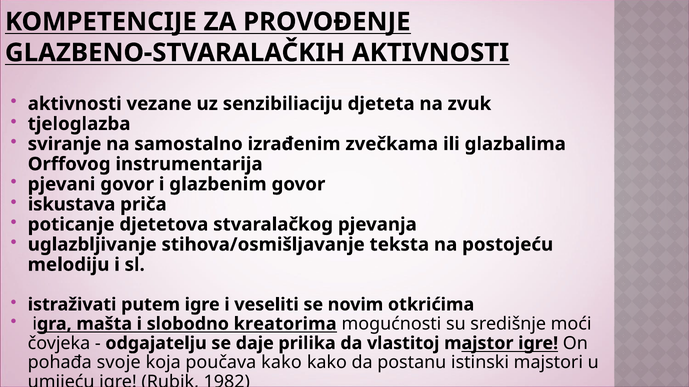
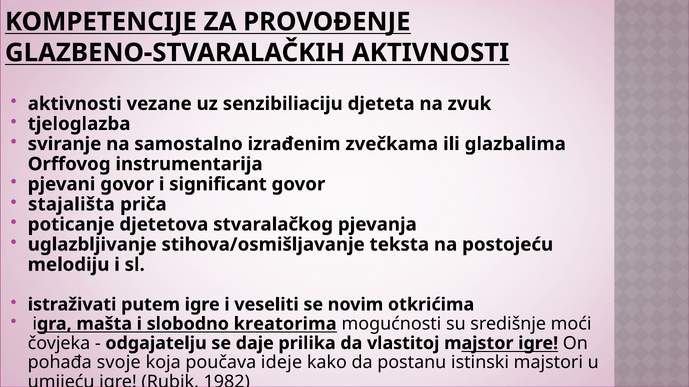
glazbenim: glazbenim -> significant
iskustava: iskustava -> stajališta
poučava kako: kako -> ideje
